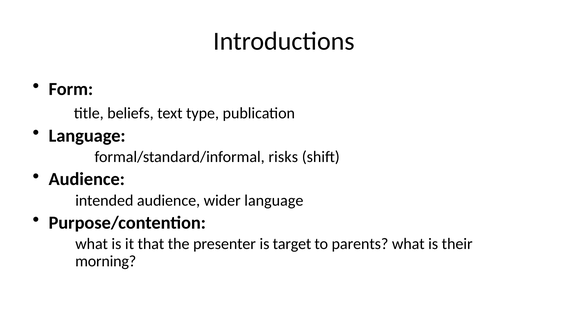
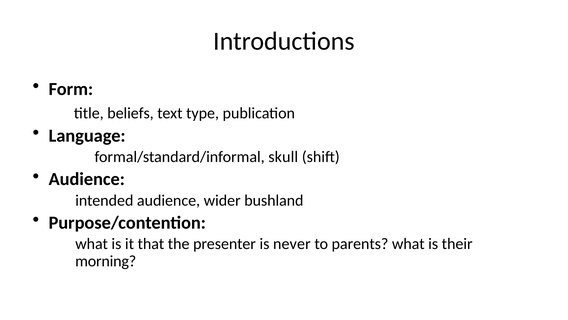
risks: risks -> skull
wider language: language -> bushland
target: target -> never
